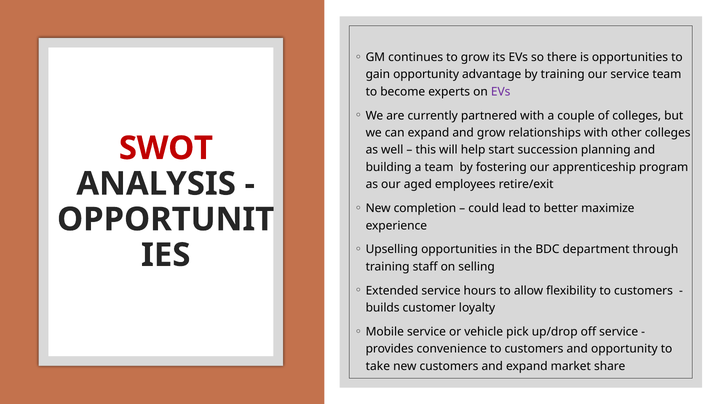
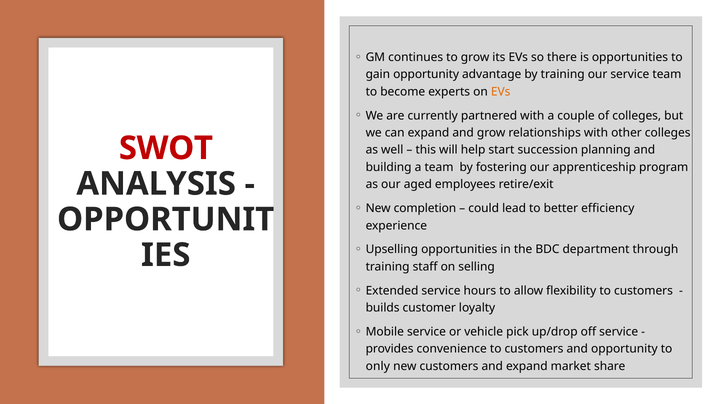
EVs at (501, 92) colour: purple -> orange
maximize: maximize -> efficiency
take: take -> only
